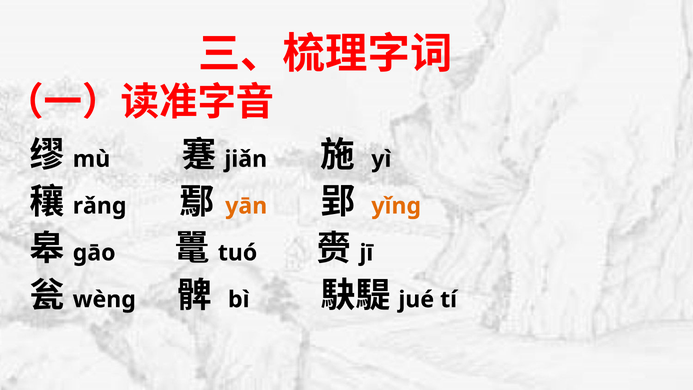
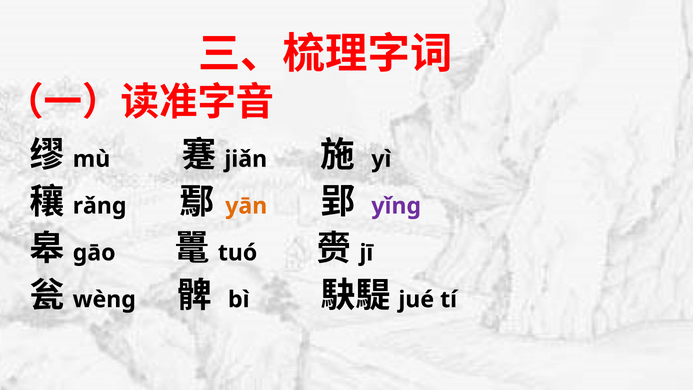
yǐng colour: orange -> purple
